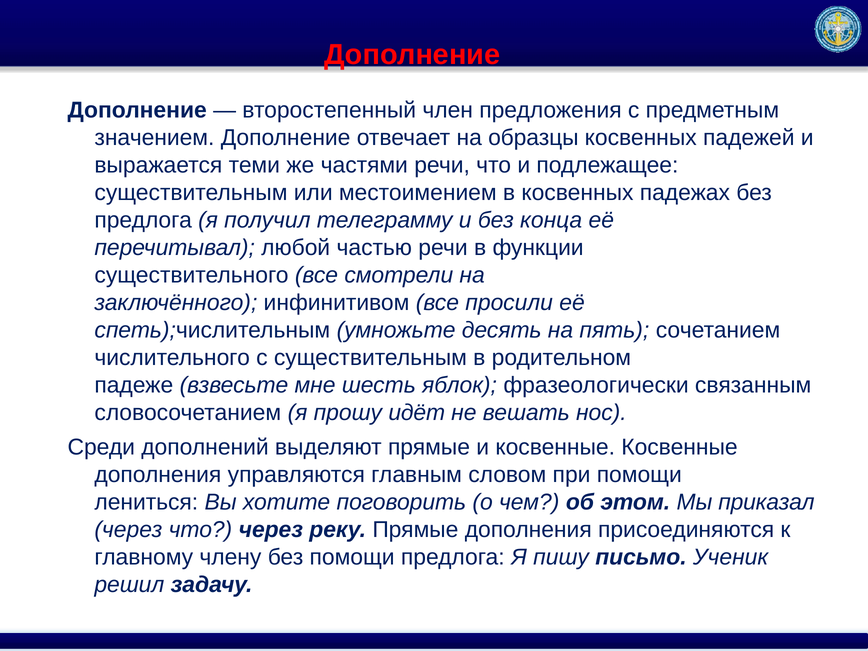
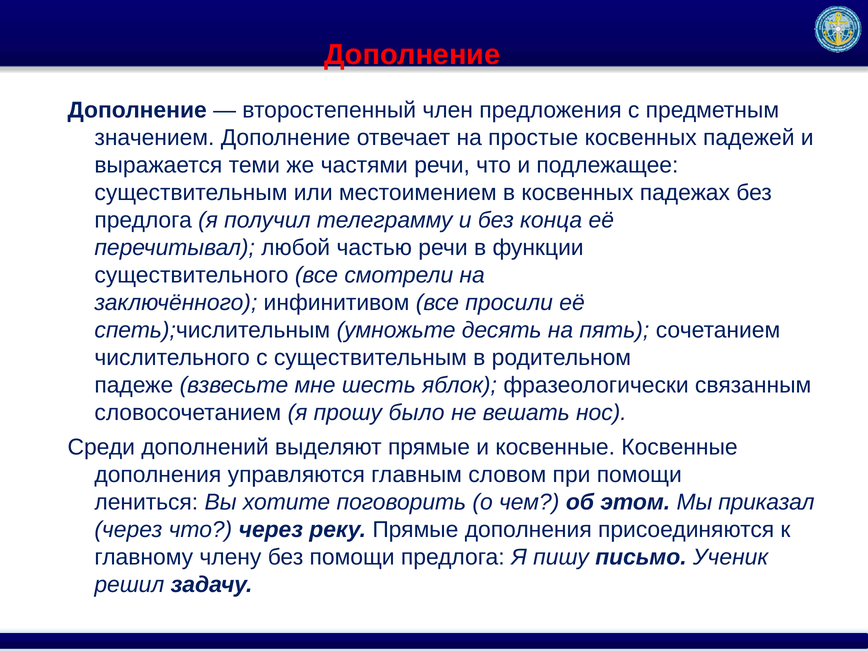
образцы: образцы -> простые
идёт: идёт -> было
